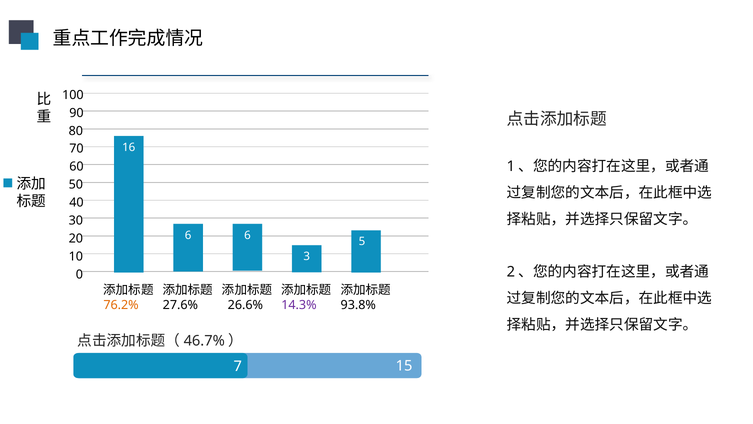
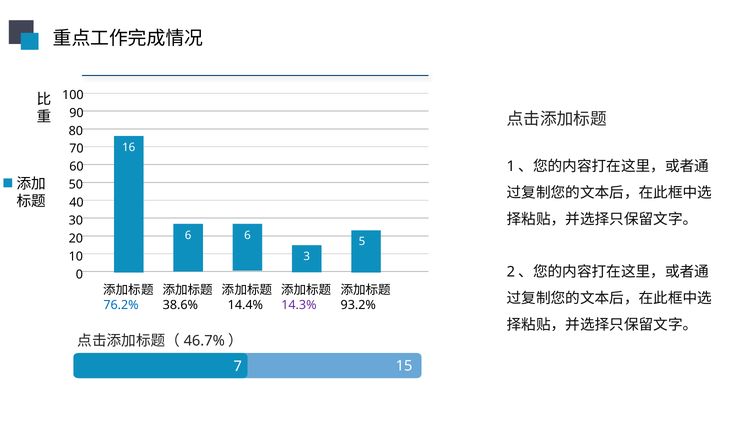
76.2% colour: orange -> blue
27.6%: 27.6% -> 38.6%
26.6%: 26.6% -> 14.4%
93.8%: 93.8% -> 93.2%
